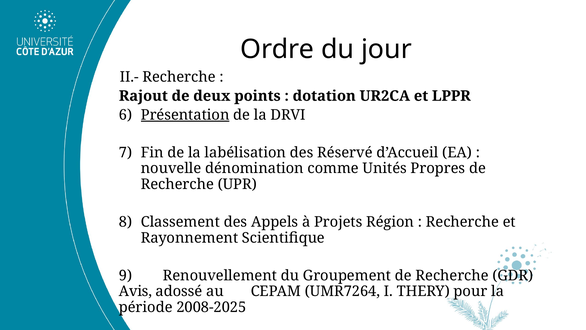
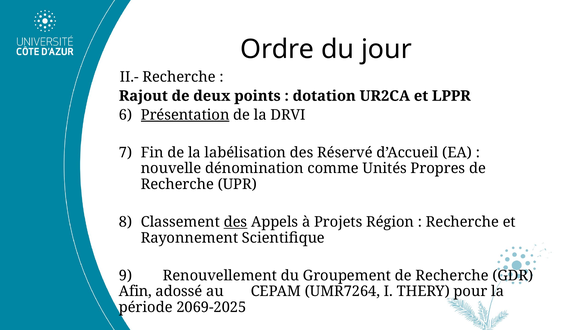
des at (235, 222) underline: none -> present
Avis: Avis -> Afin
2008-2025: 2008-2025 -> 2069-2025
